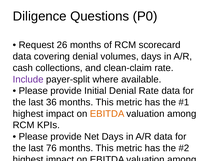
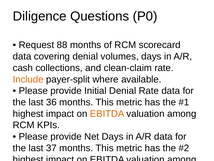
26: 26 -> 88
Include colour: purple -> orange
76: 76 -> 37
